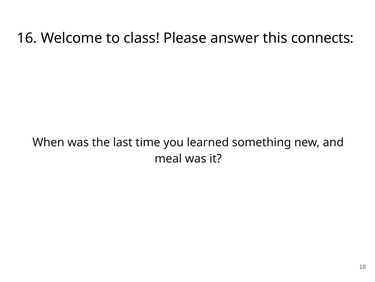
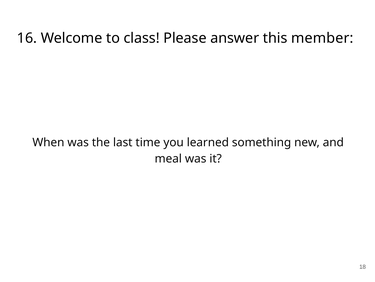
connects: connects -> member
